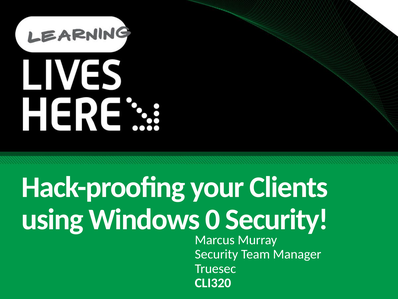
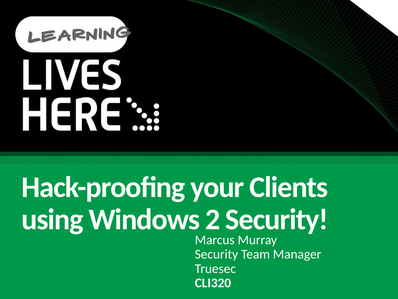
0: 0 -> 2
